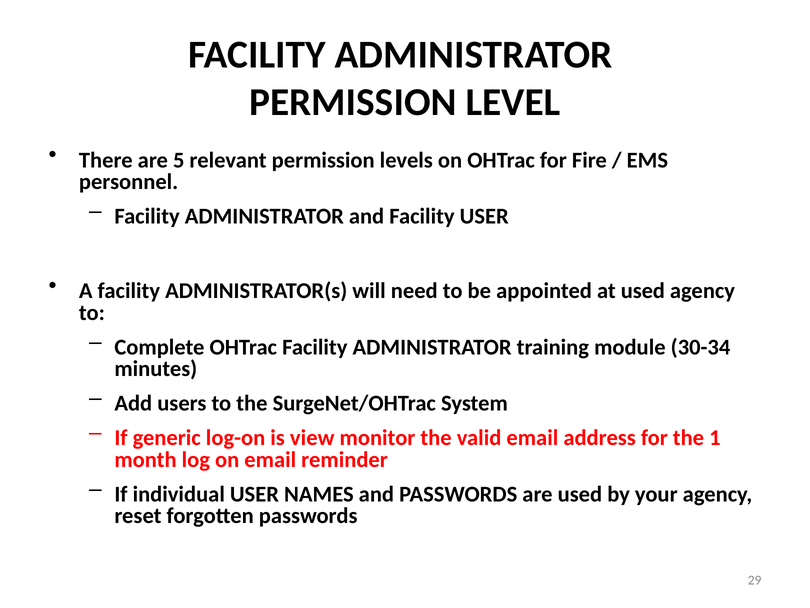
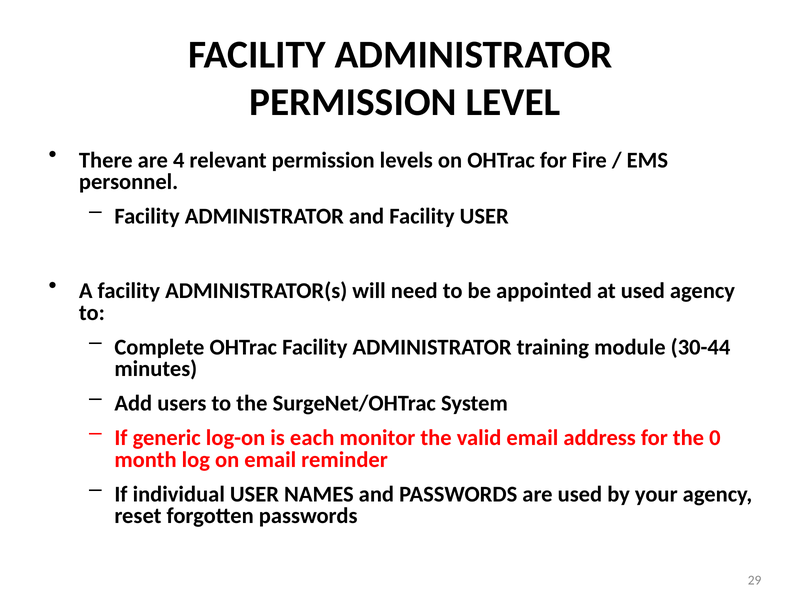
5: 5 -> 4
30-34: 30-34 -> 30-44
view: view -> each
1: 1 -> 0
